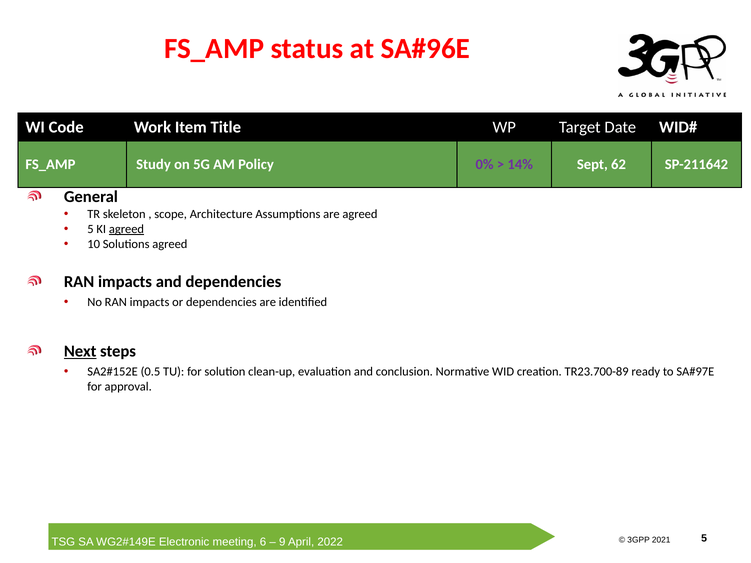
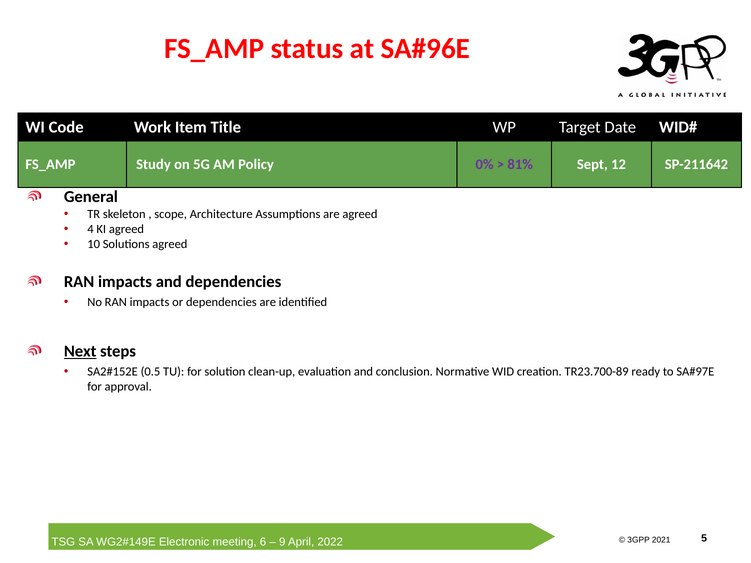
14%: 14% -> 81%
62: 62 -> 12
5 at (91, 229): 5 -> 4
agreed at (127, 229) underline: present -> none
